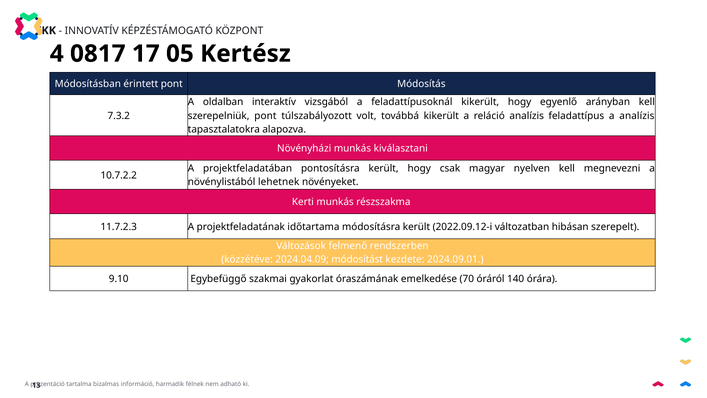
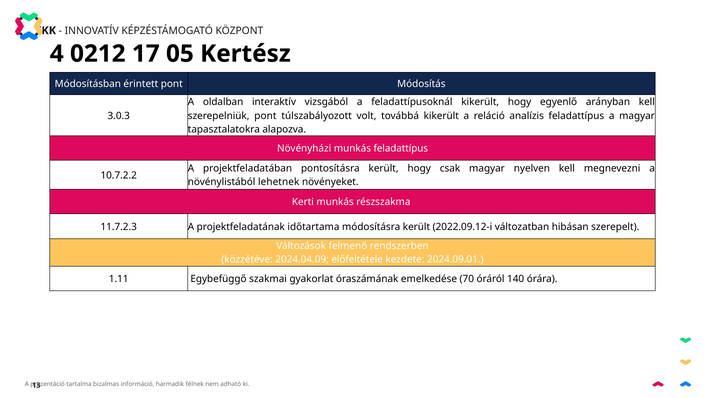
0817: 0817 -> 0212
7.3.2: 7.3.2 -> 3.0.3
a analízis: analízis -> magyar
munkás kiválasztani: kiválasztani -> feladattípus
módosítást: módosítást -> előfeltétele
9.10: 9.10 -> 1.11
